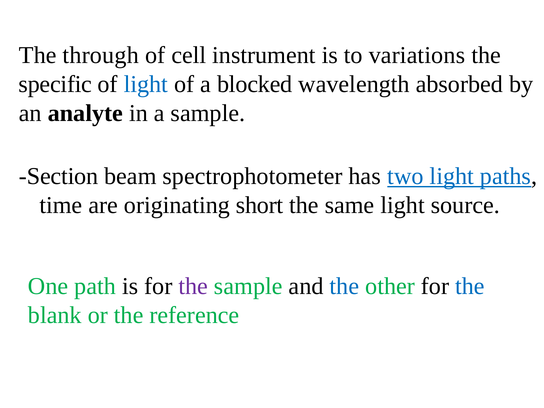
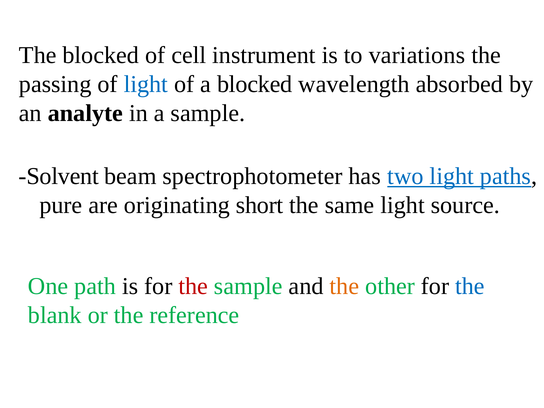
The through: through -> blocked
specific: specific -> passing
Section: Section -> Solvent
time: time -> pure
the at (193, 286) colour: purple -> red
the at (344, 286) colour: blue -> orange
